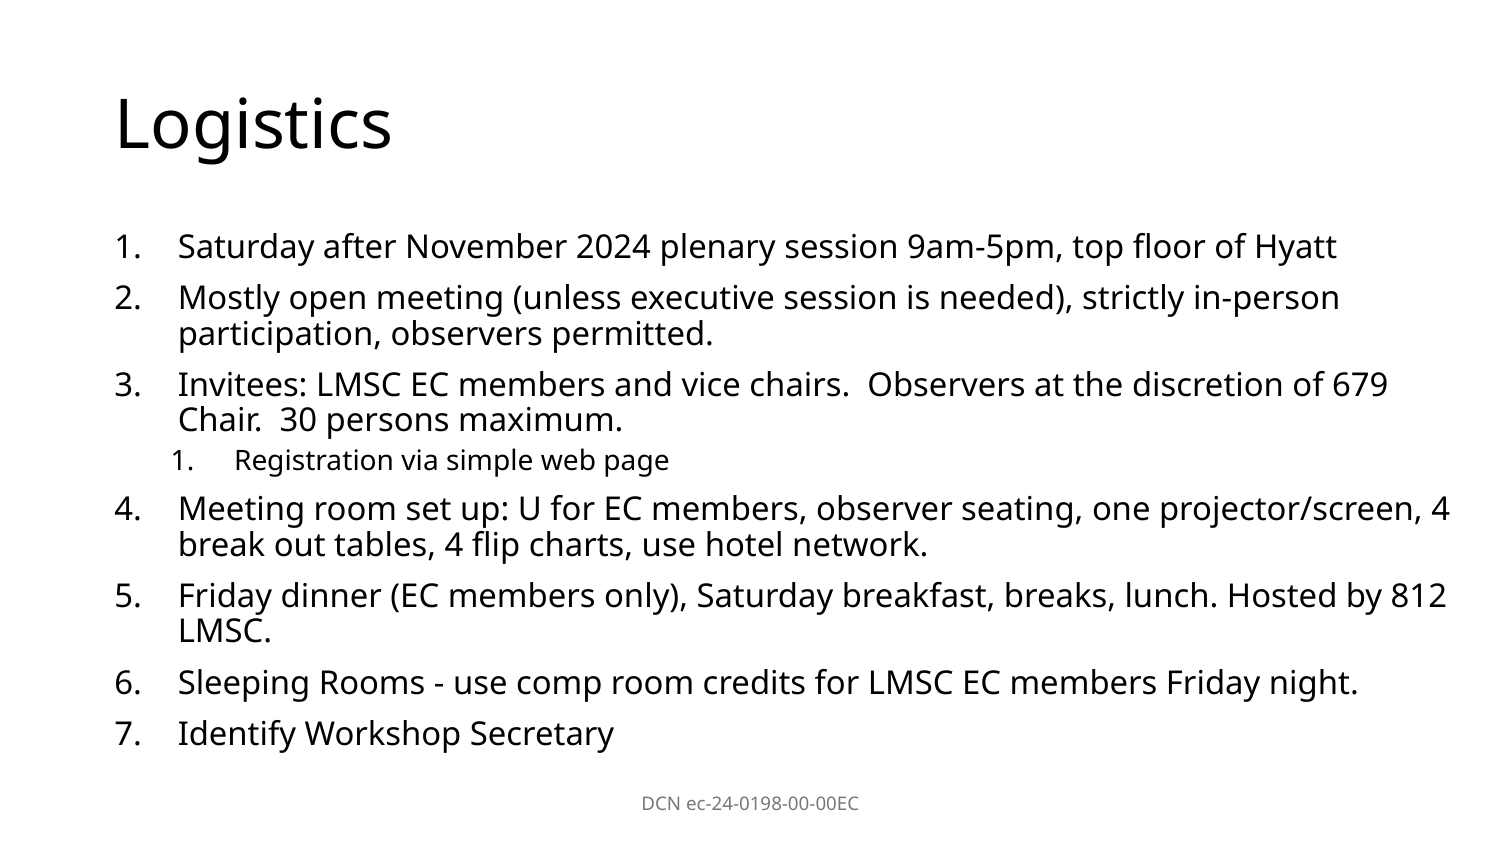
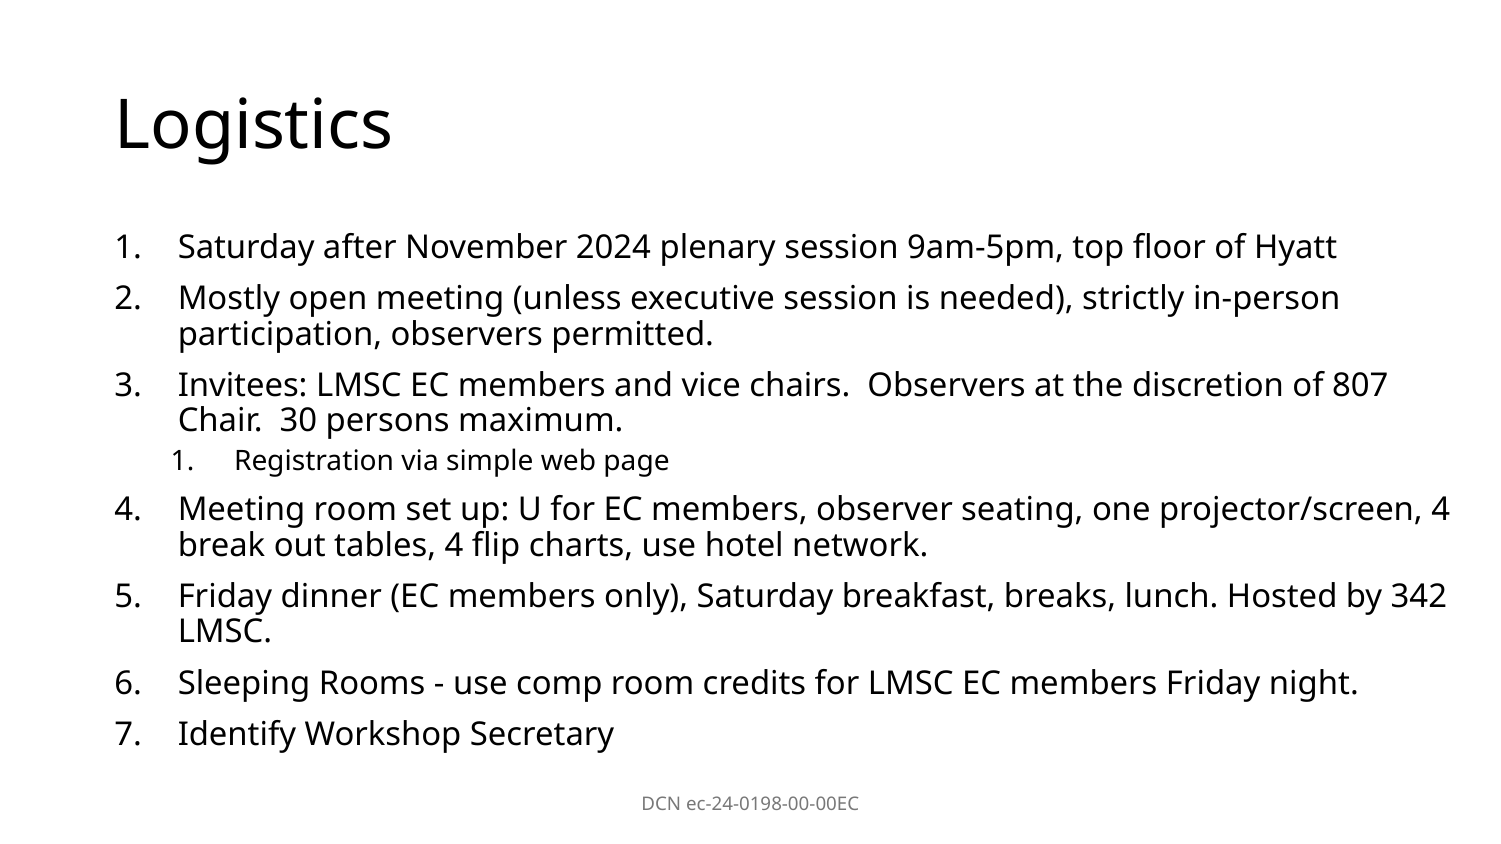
679: 679 -> 807
812: 812 -> 342
